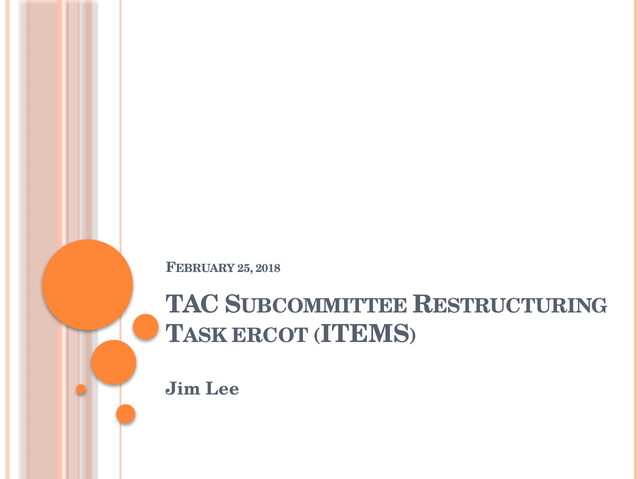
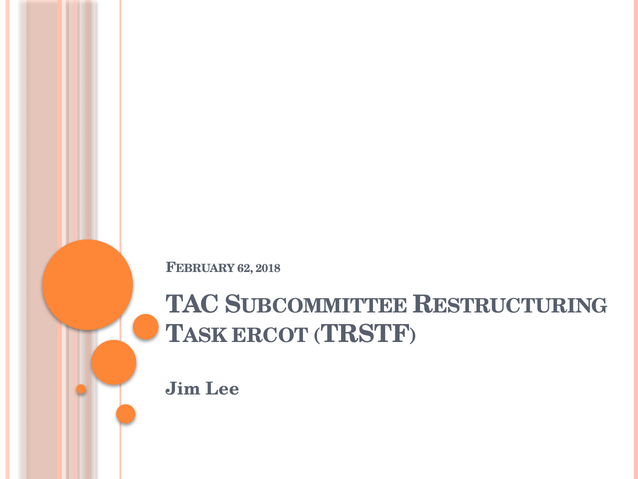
25: 25 -> 62
ITEMS: ITEMS -> TRSTF
